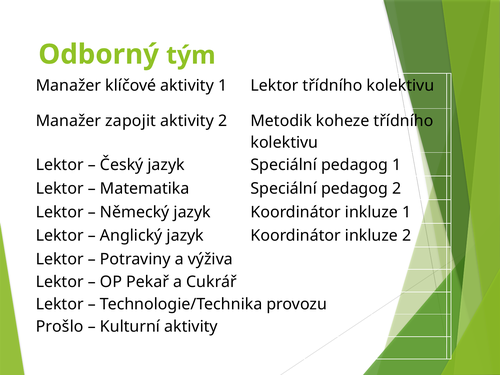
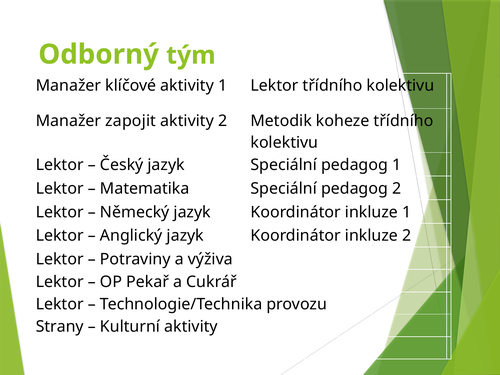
Prošlo: Prošlo -> Strany
